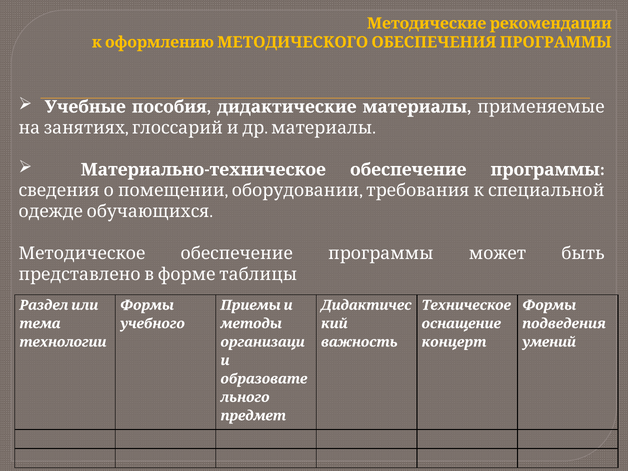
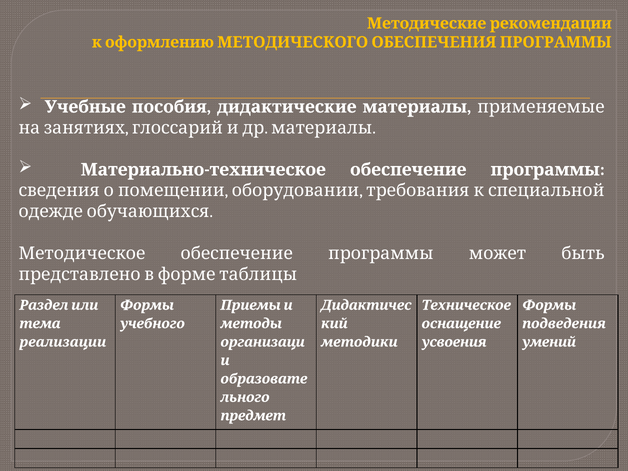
технологии: технологии -> реализации
важность: важность -> методики
концерт: концерт -> усвоения
